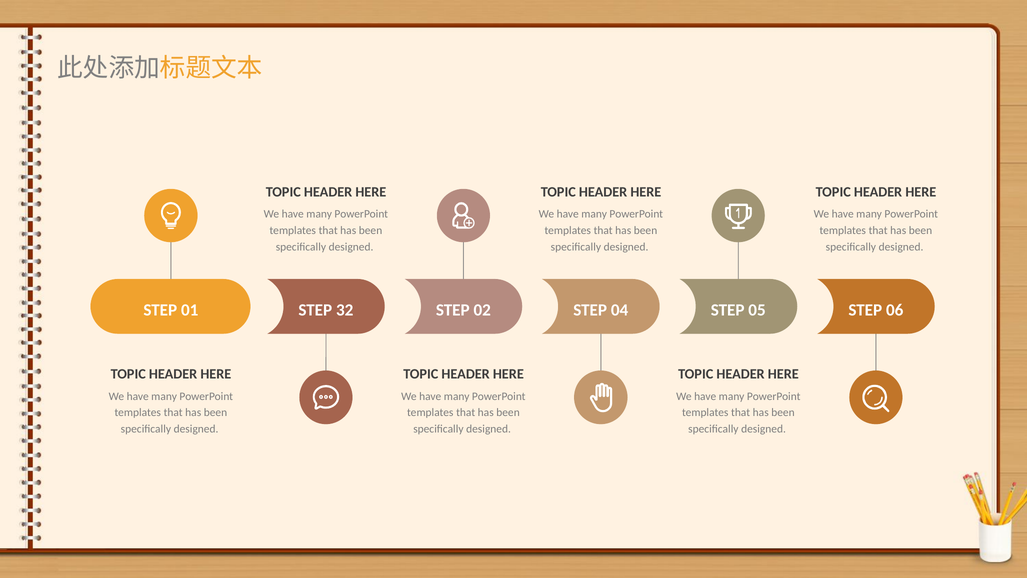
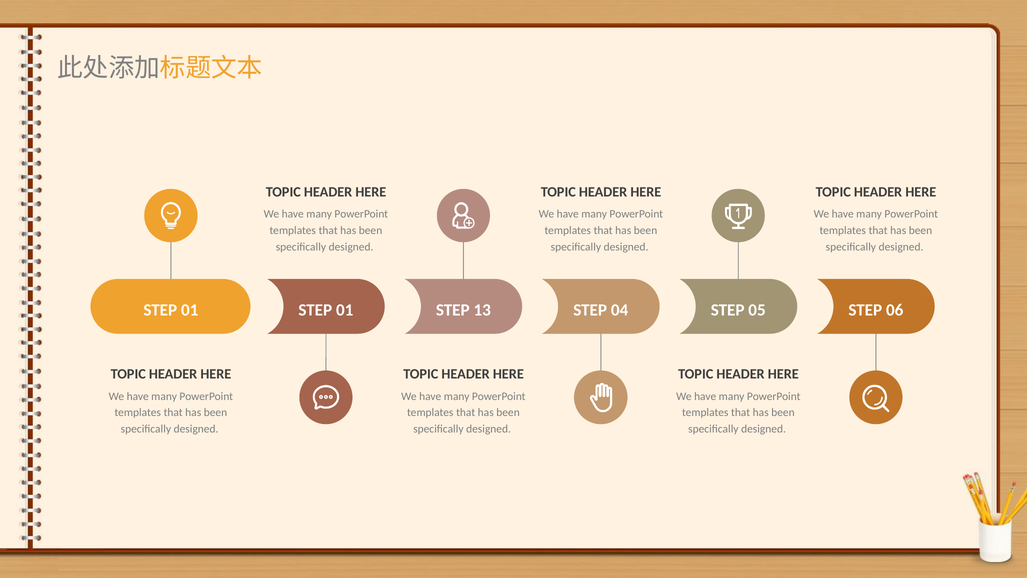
01 STEP 32: 32 -> 01
02: 02 -> 13
